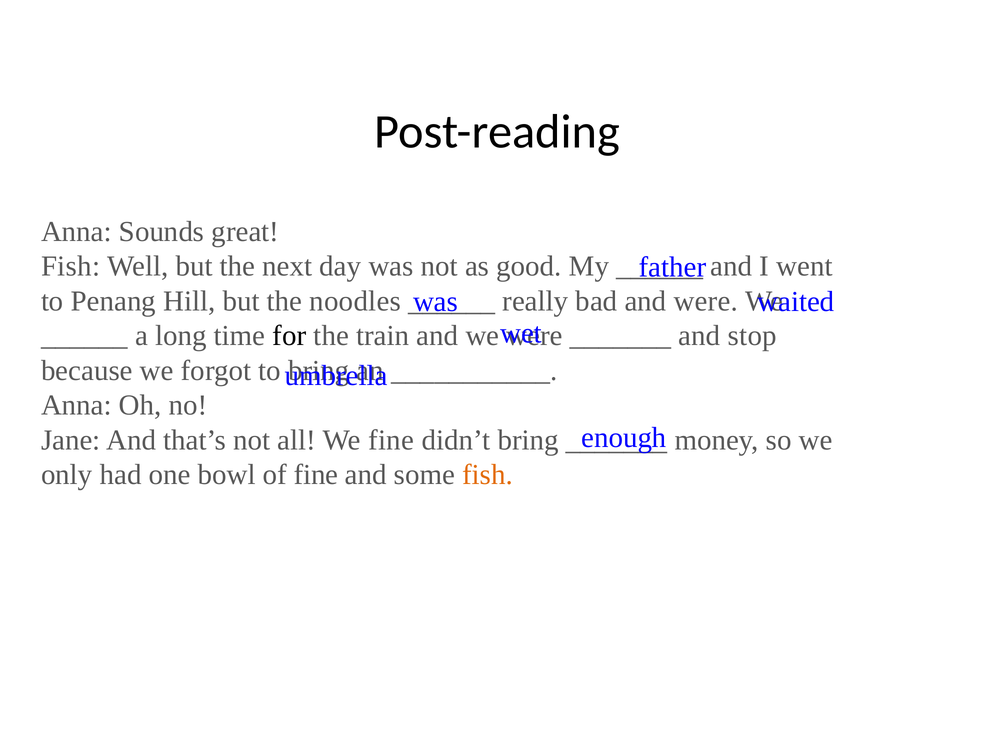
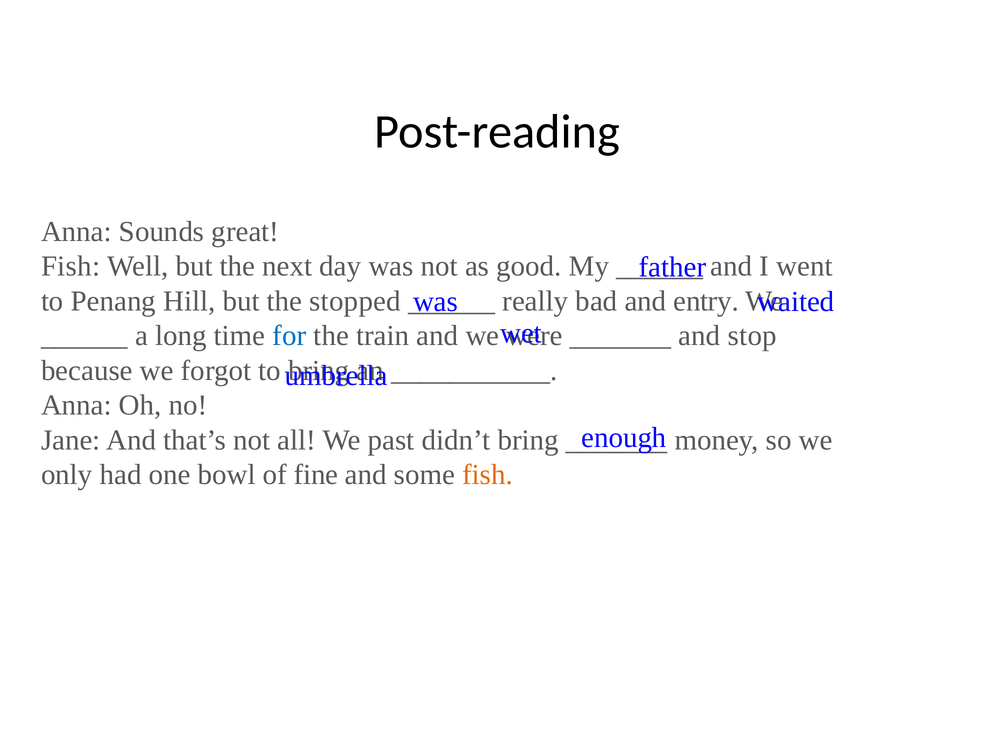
noodles: noodles -> stopped
and were: were -> entry
for colour: black -> blue
We fine: fine -> past
